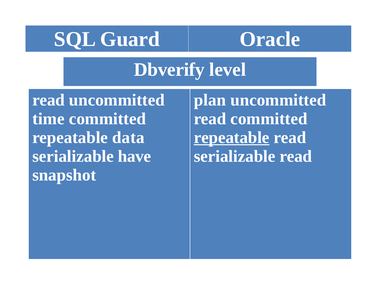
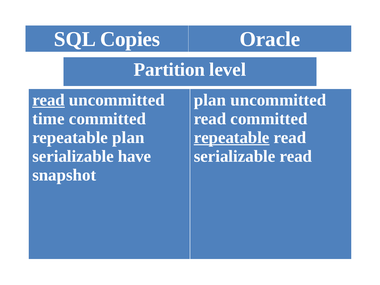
Guard: Guard -> Copies
Dbverify: Dbverify -> Partition
read at (49, 100) underline: none -> present
repeatable data: data -> plan
